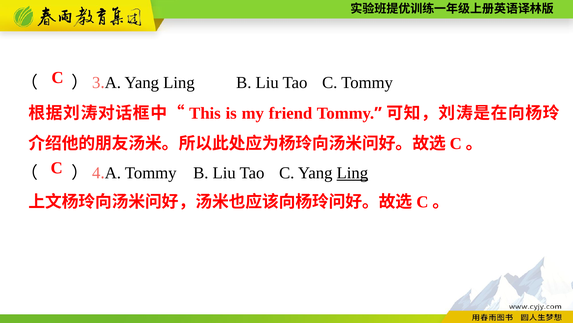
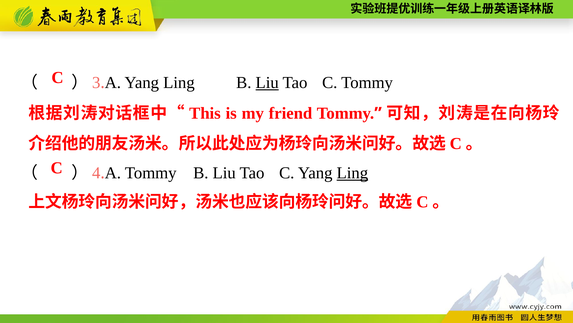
Liu at (267, 82) underline: none -> present
